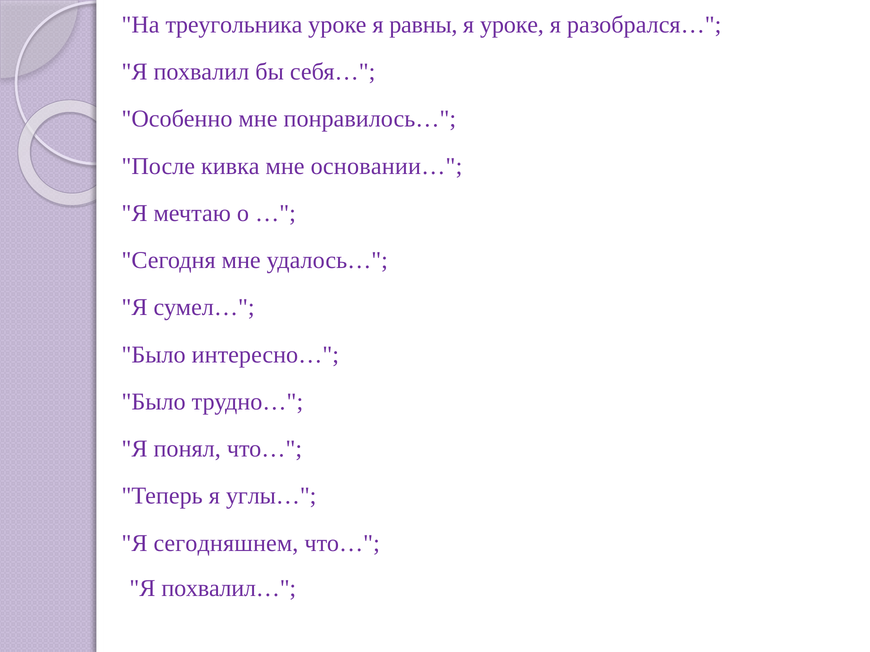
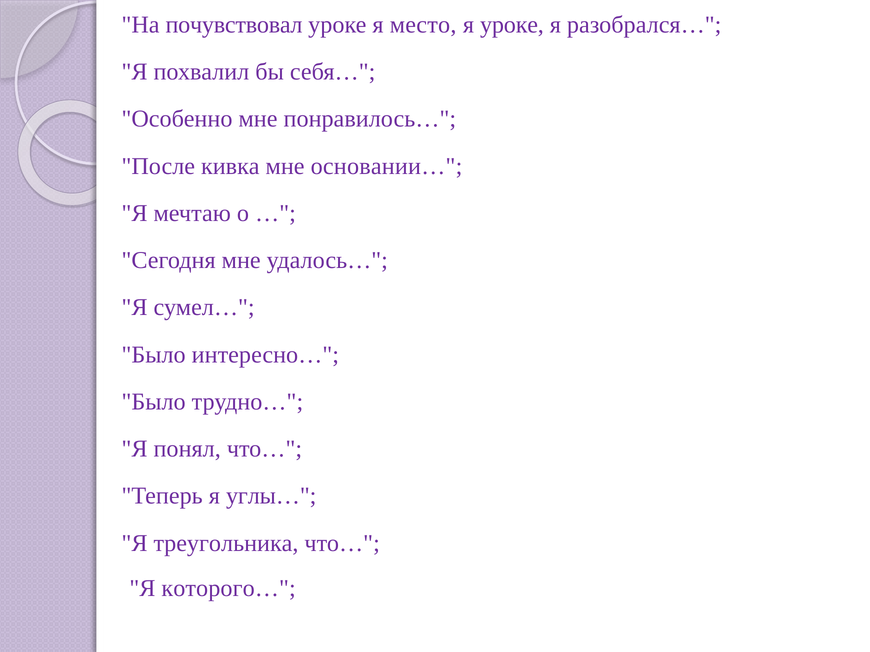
треугольника: треугольника -> почувствовал
равны: равны -> место
сегодняшнем: сегодняшнем -> треугольника
похвалил…: похвалил… -> которого…
